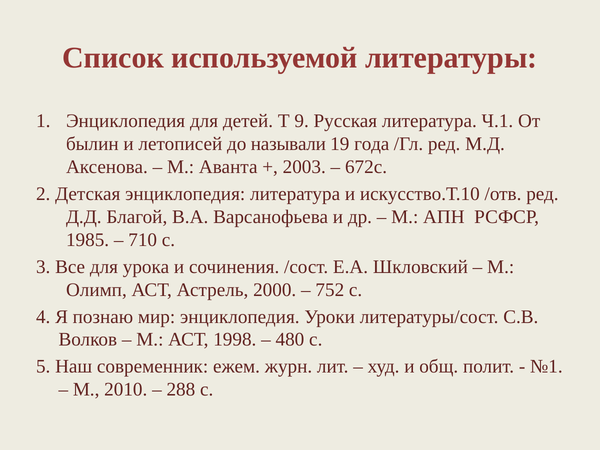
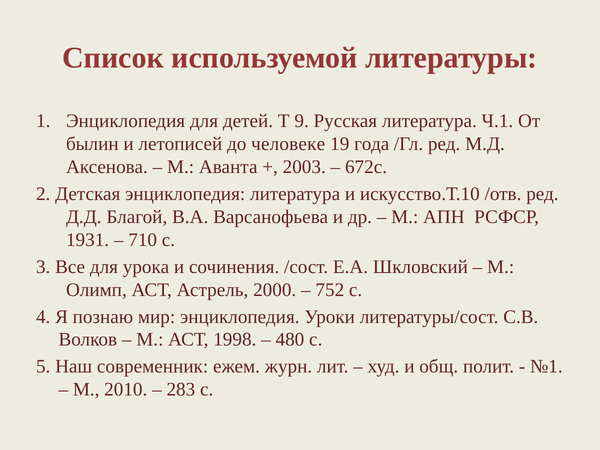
называли: называли -> человеке
1985: 1985 -> 1931
288: 288 -> 283
